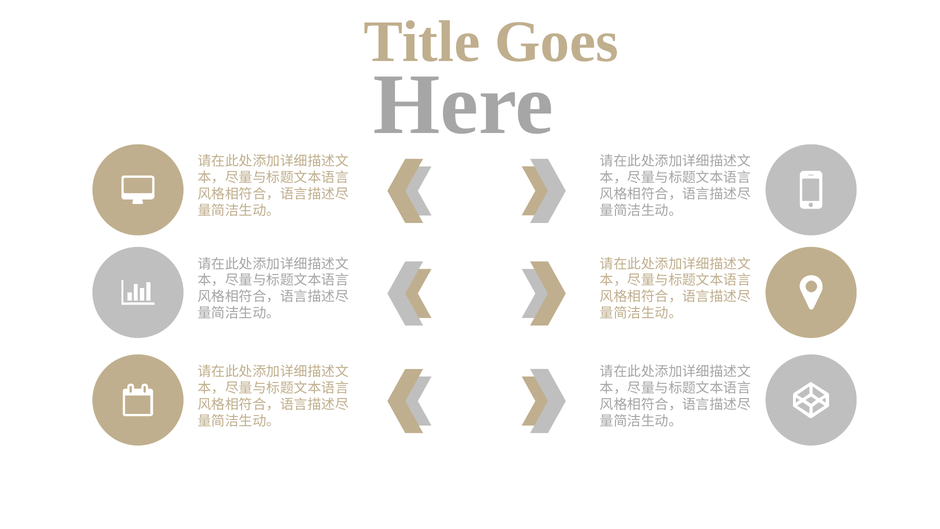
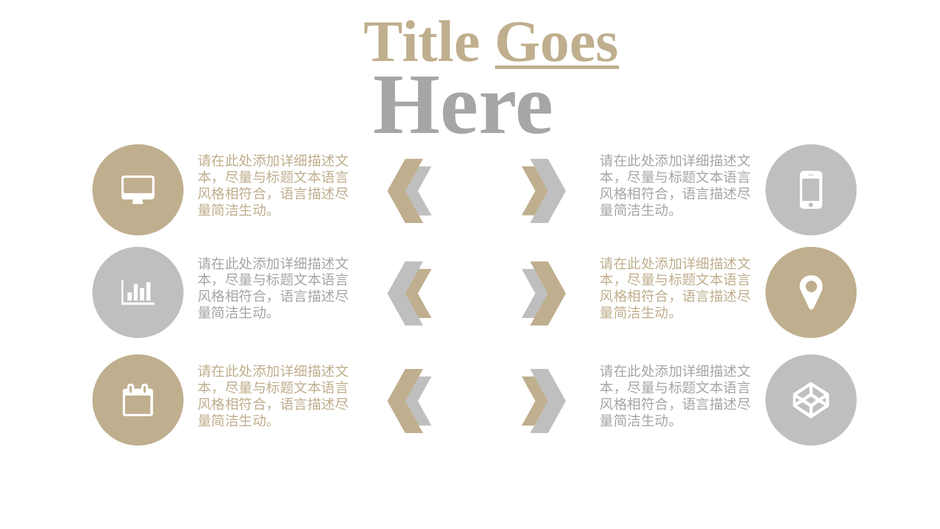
Goes underline: none -> present
